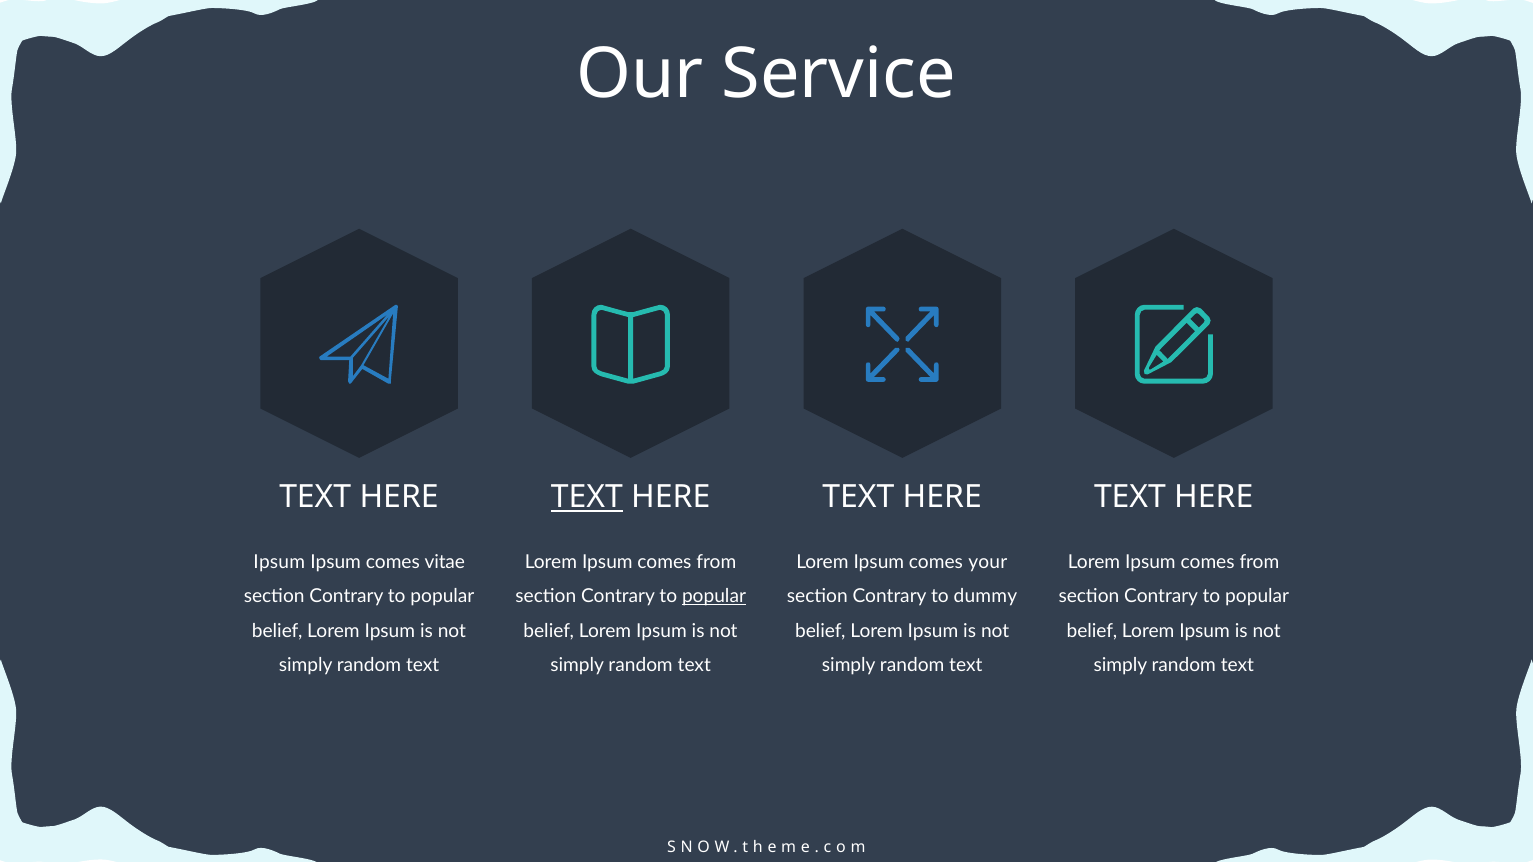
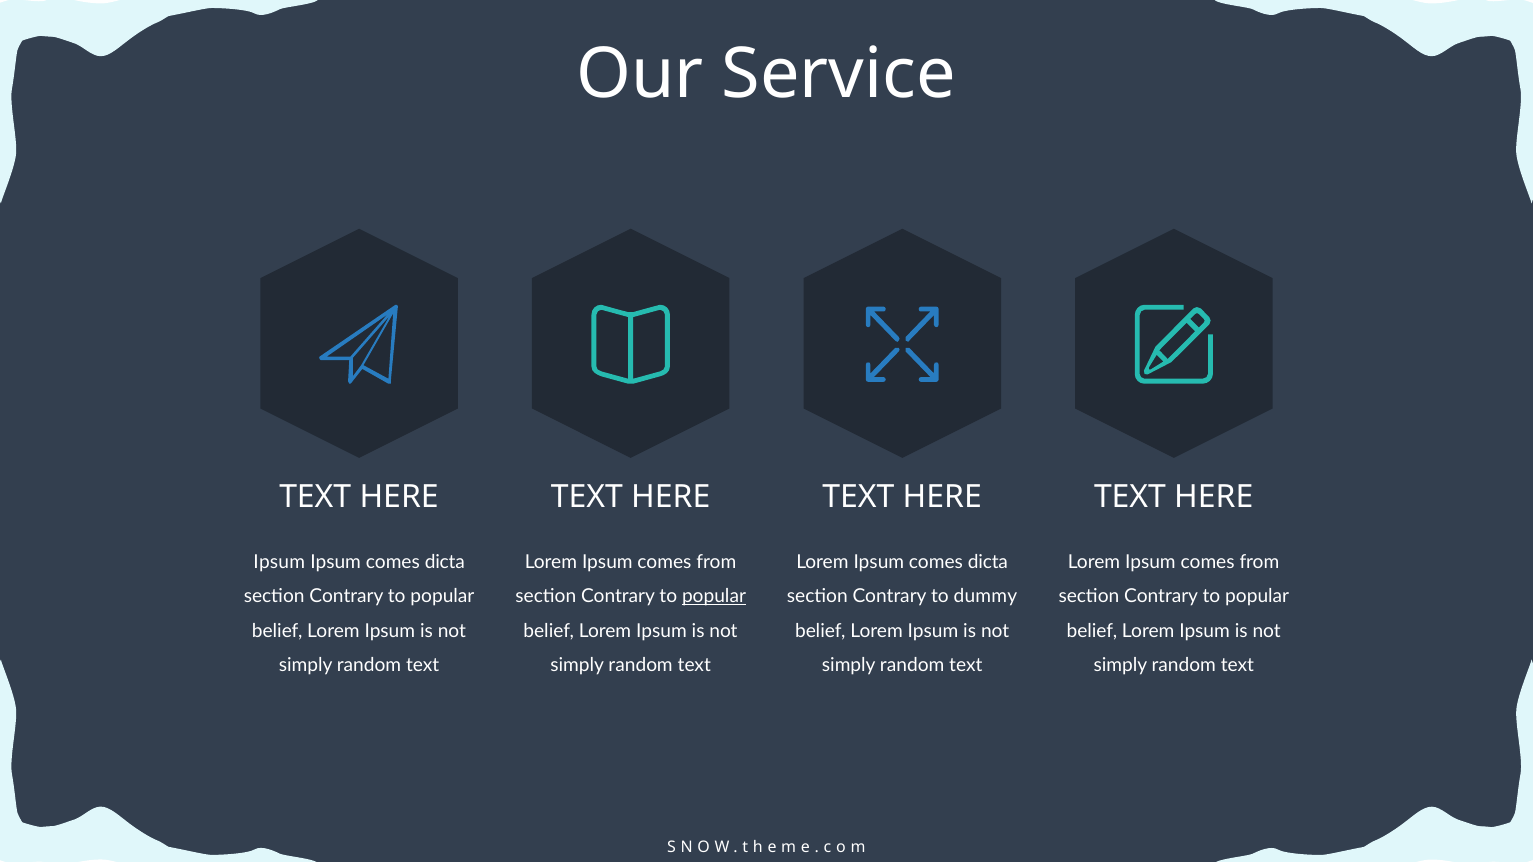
TEXT at (587, 497) underline: present -> none
vitae at (445, 562): vitae -> dicta
Lorem Ipsum comes your: your -> dicta
